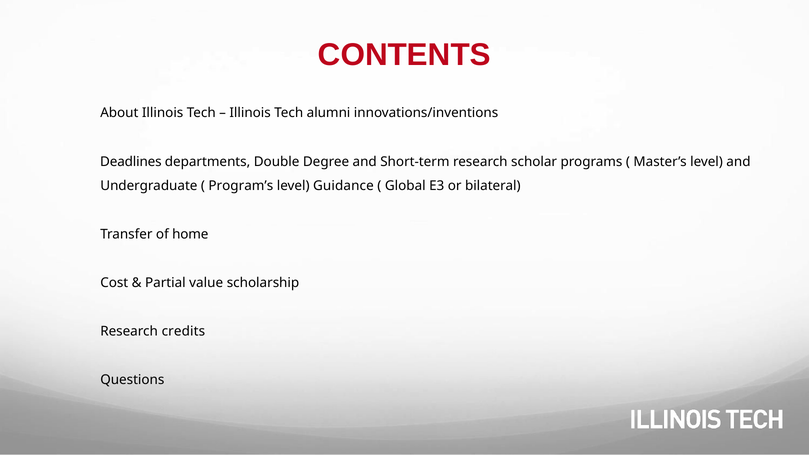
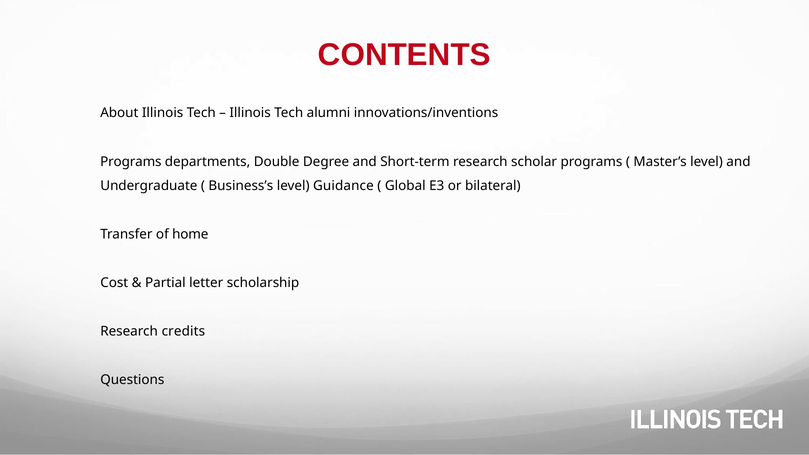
Deadlines at (131, 162): Deadlines -> Programs
Program’s: Program’s -> Business’s
value: value -> letter
